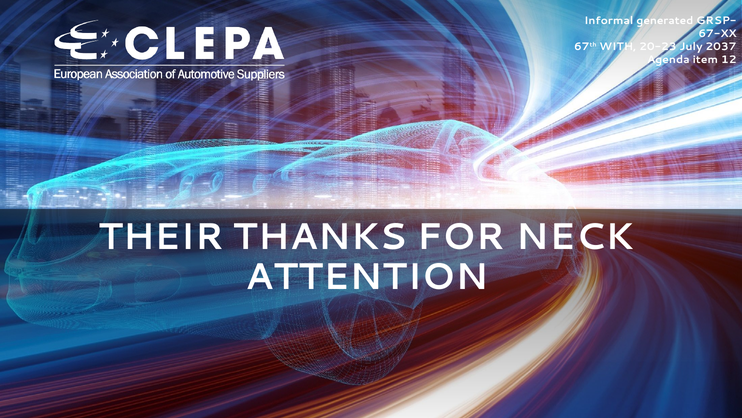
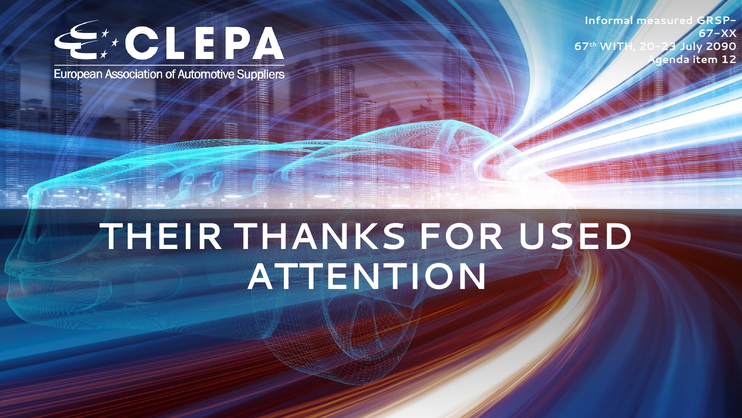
generated: generated -> measured
2037: 2037 -> 2090
NECK: NECK -> USED
